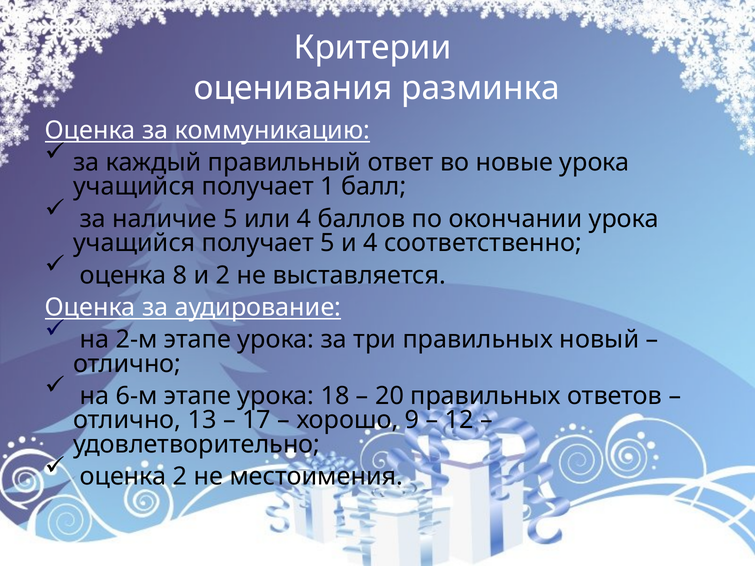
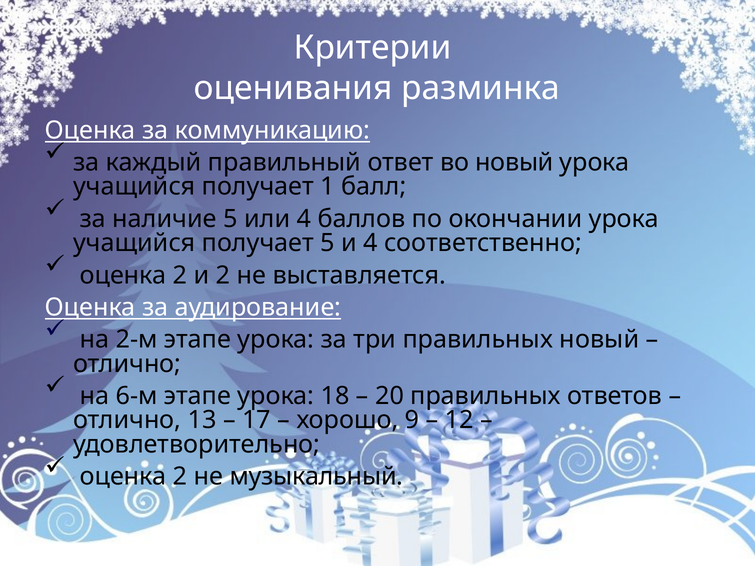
во новые: новые -> новый
8 at (180, 275): 8 -> 2
местоимения: местоимения -> музыкальный
